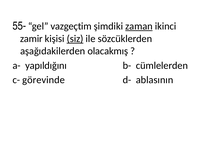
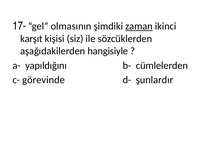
55-: 55- -> 17-
vazgeçtim: vazgeçtim -> olmasının
zamir: zamir -> karşıt
siz underline: present -> none
olacakmış: olacakmış -> hangisiyle
ablasının: ablasının -> şunlardır
